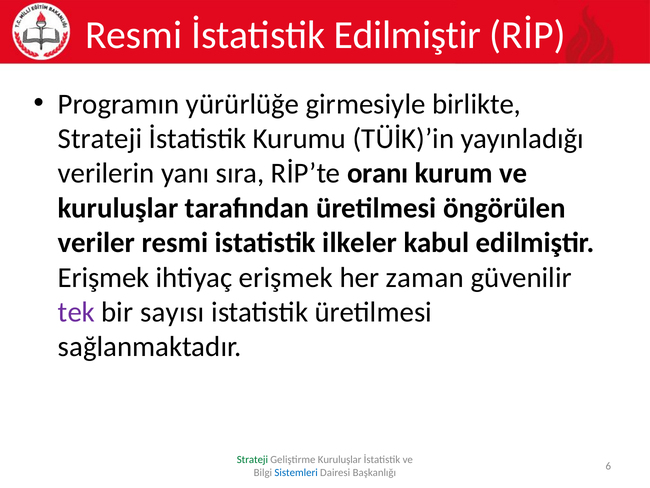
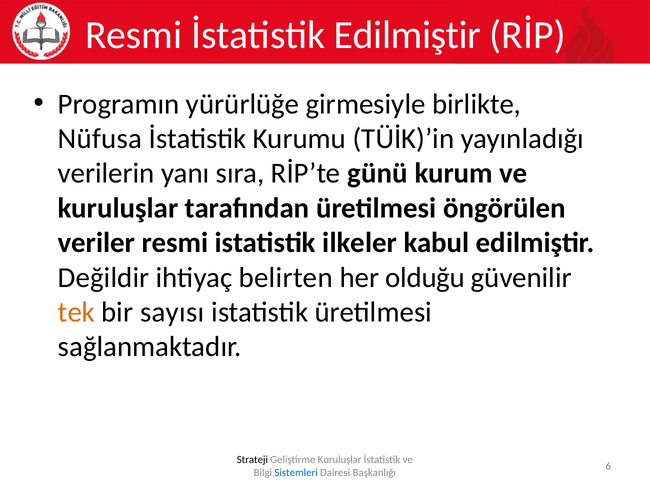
Strateji at (100, 139): Strateji -> Nüfusa
oranı: oranı -> günü
Erişmek at (104, 277): Erişmek -> Değildir
ihtiyaç erişmek: erişmek -> belirten
zaman: zaman -> olduğu
tek colour: purple -> orange
Strateji at (252, 459) colour: green -> black
